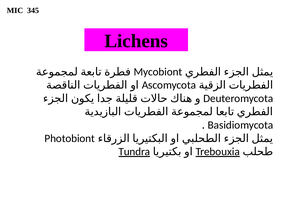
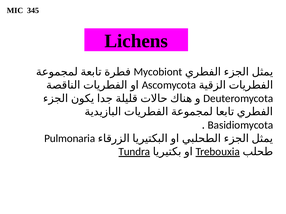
Photobiont: Photobiont -> Pulmonaria
